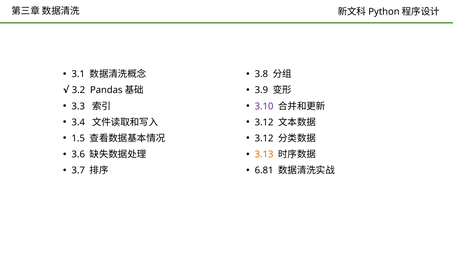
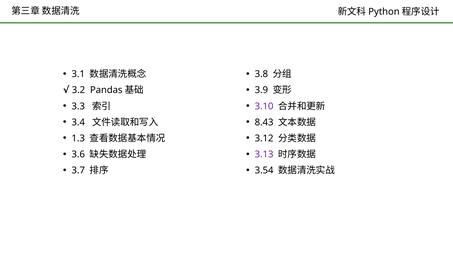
3.12 at (264, 122): 3.12 -> 8.43
1.5: 1.5 -> 1.3
3.13 colour: orange -> purple
6.81: 6.81 -> 3.54
